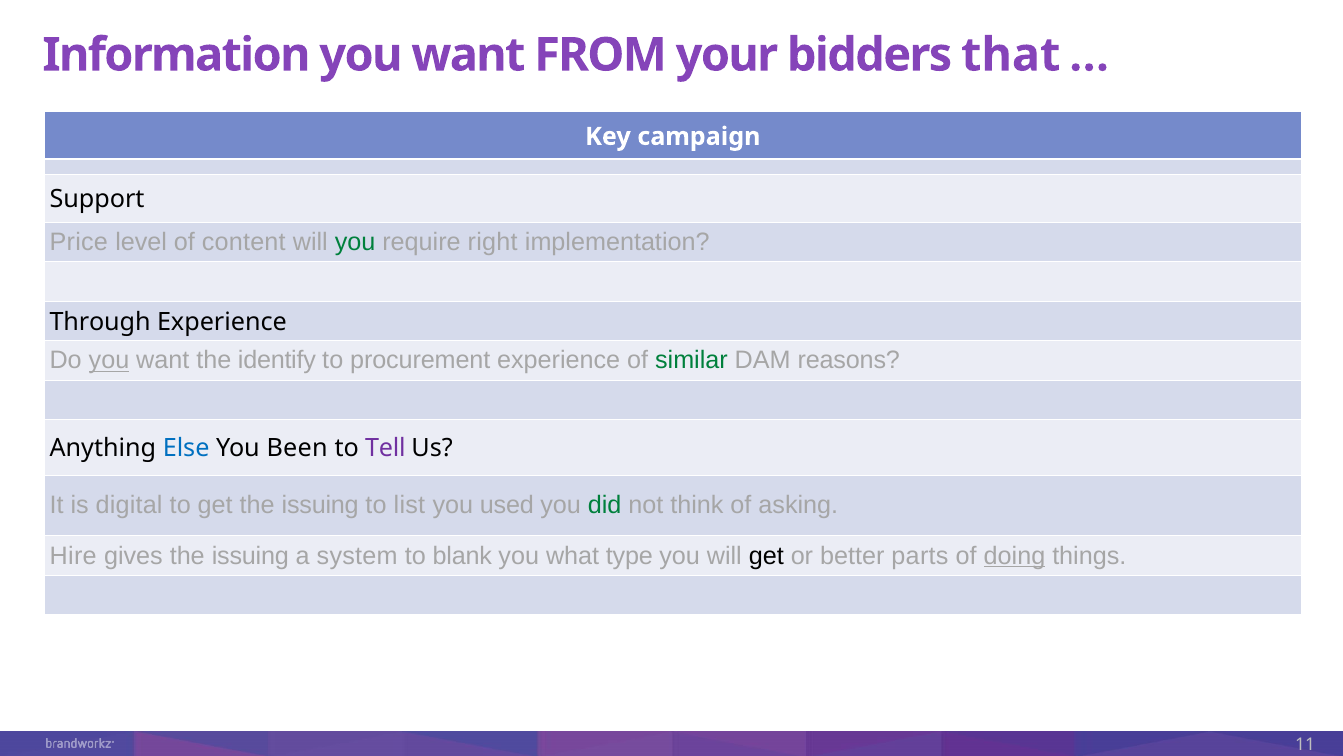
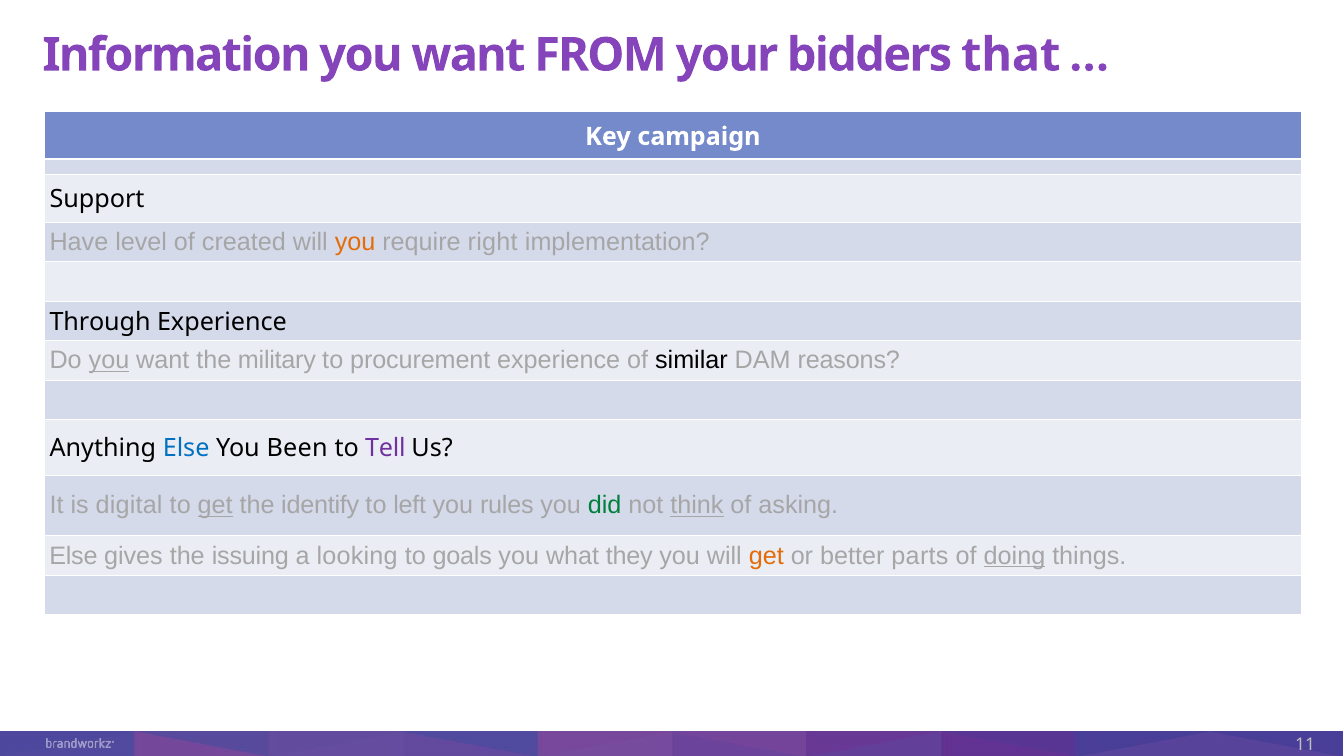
Price: Price -> Have
content: content -> created
you at (355, 242) colour: green -> orange
identify: identify -> military
similar colour: green -> black
get at (215, 505) underline: none -> present
issuing at (320, 505): issuing -> identify
list: list -> left
used: used -> rules
think underline: none -> present
Hire at (73, 555): Hire -> Else
system: system -> looking
blank: blank -> goals
type: type -> they
get at (766, 555) colour: black -> orange
